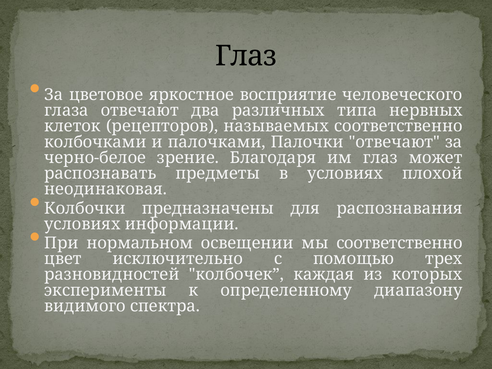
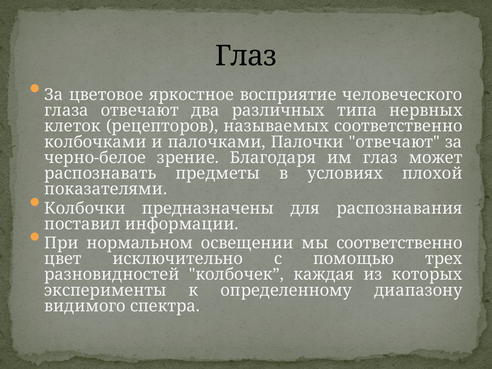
неодинаковая: неодинаковая -> показателями
условиях at (82, 224): условиях -> поставил
